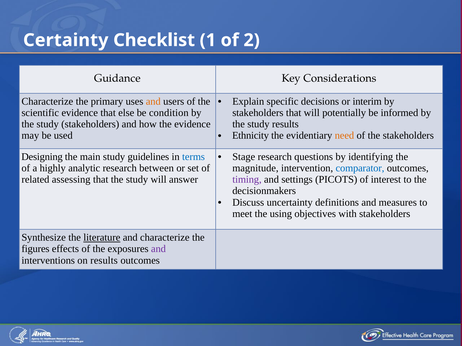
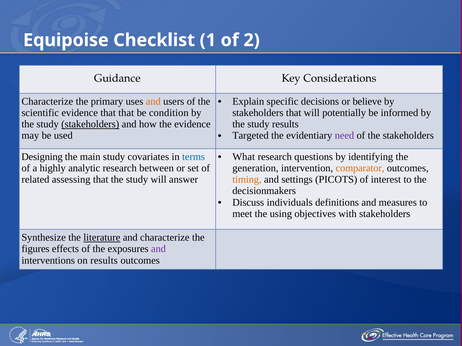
Certainty: Certainty -> Equipoise
interim: interim -> believe
that else: else -> that
stakeholders at (90, 124) underline: none -> present
Ethnicity: Ethnicity -> Targeted
need colour: orange -> purple
guidelines: guidelines -> covariates
Stage: Stage -> What
magnitude: magnitude -> generation
comparator colour: blue -> orange
timing colour: purple -> orange
uncertainty: uncertainty -> individuals
